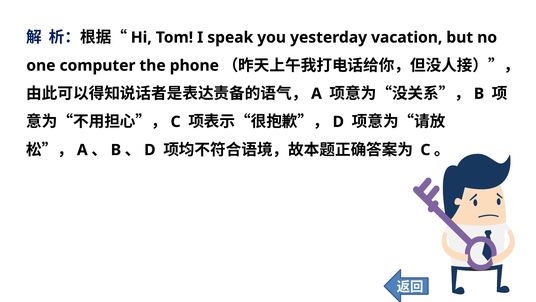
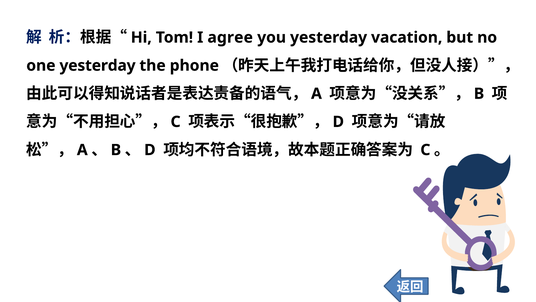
speak: speak -> agree
one computer: computer -> yesterday
